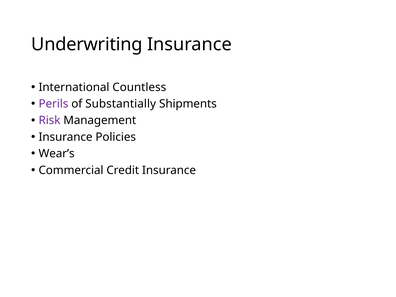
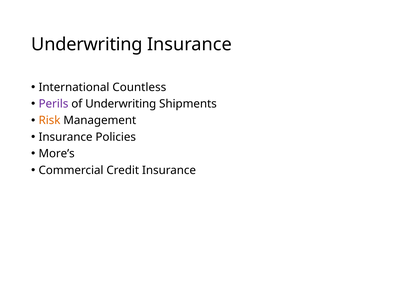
of Substantially: Substantially -> Underwriting
Risk colour: purple -> orange
Wear’s: Wear’s -> More’s
